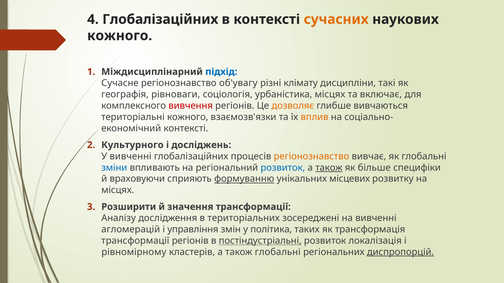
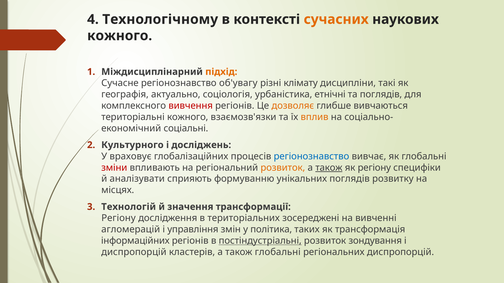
4 Глобалізаційних: Глобалізаційних -> Технологічному
підхід colour: blue -> orange
рівноваги: рівноваги -> актуально
урбаністика місцях: місцях -> етнічні
та включає: включає -> поглядів
контексті at (186, 129): контексті -> соціальні
У вивченні: вивченні -> враховує
регіонознавство at (311, 157) colour: orange -> blue
зміни colour: blue -> red
розвиток at (283, 168) colour: blue -> orange
як більше: більше -> регіону
враховуючи: враховуючи -> аналізувати
формуванню underline: present -> none
унікальних місцевих: місцевих -> поглядів
Розширити: Розширити -> Технологій
Аналізу at (119, 218): Аналізу -> Регіону
трансформації at (135, 241): трансформації -> інформаційних
локалізація: локалізація -> зондування
рівномірному at (134, 252): рівномірному -> диспропорцій
диспропорцій at (400, 252) underline: present -> none
